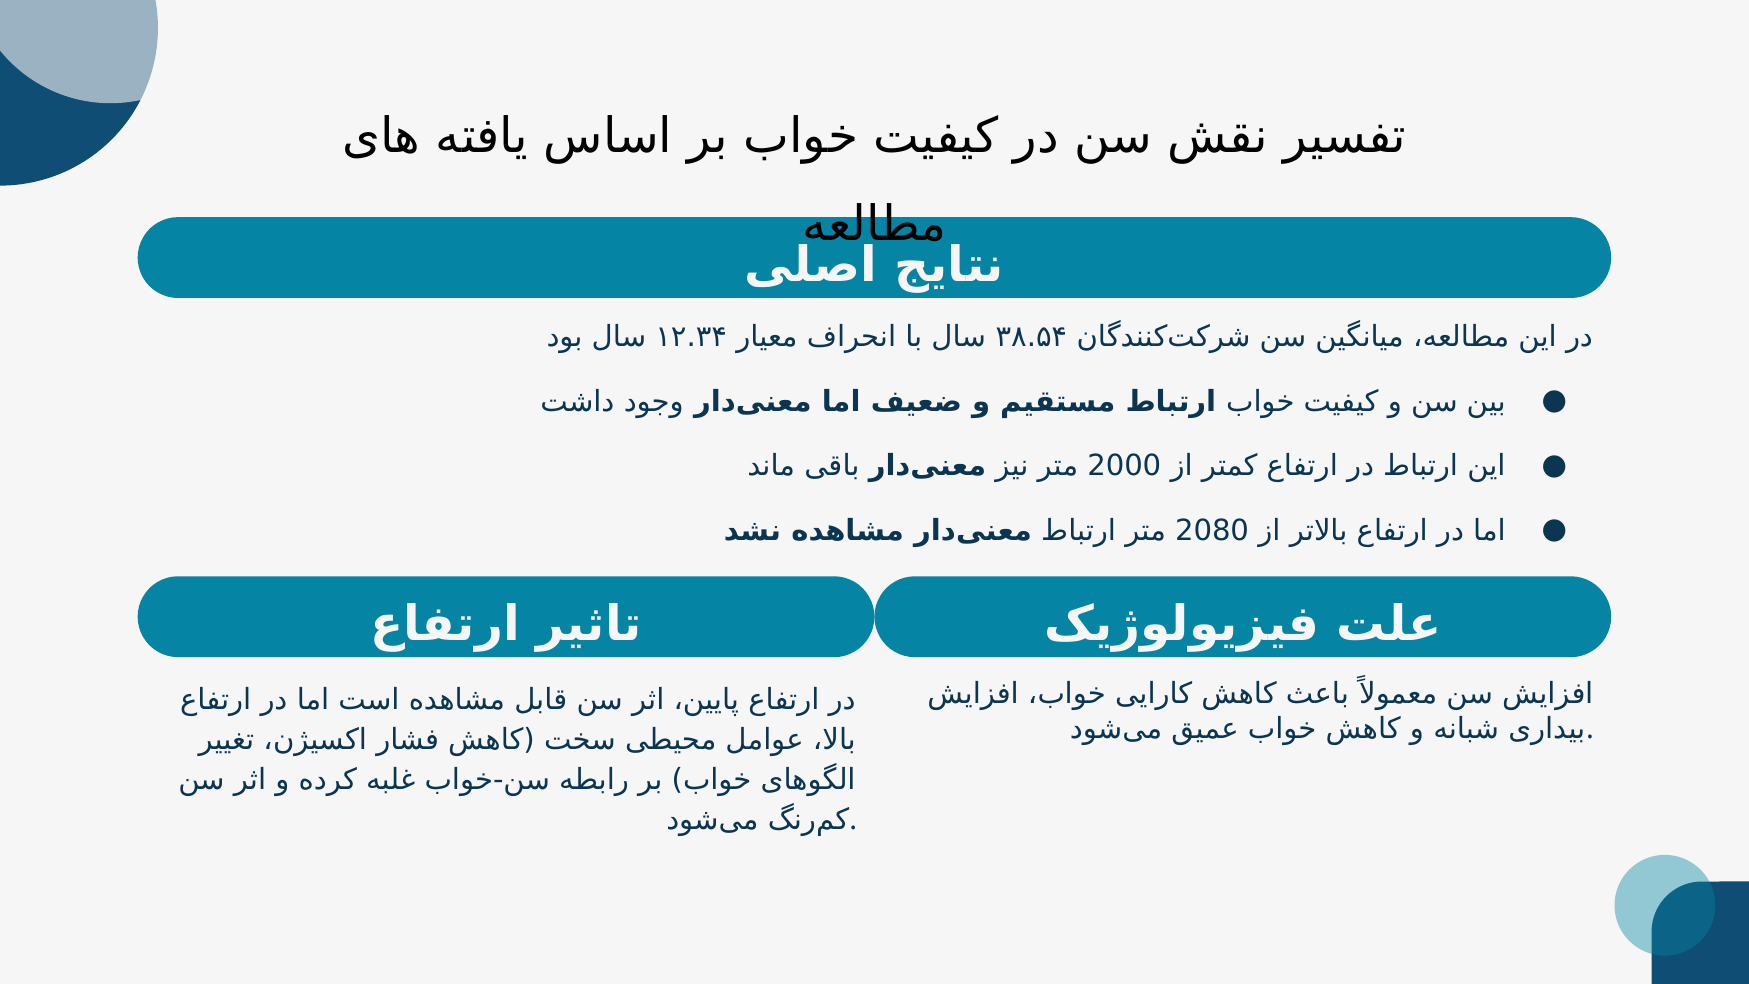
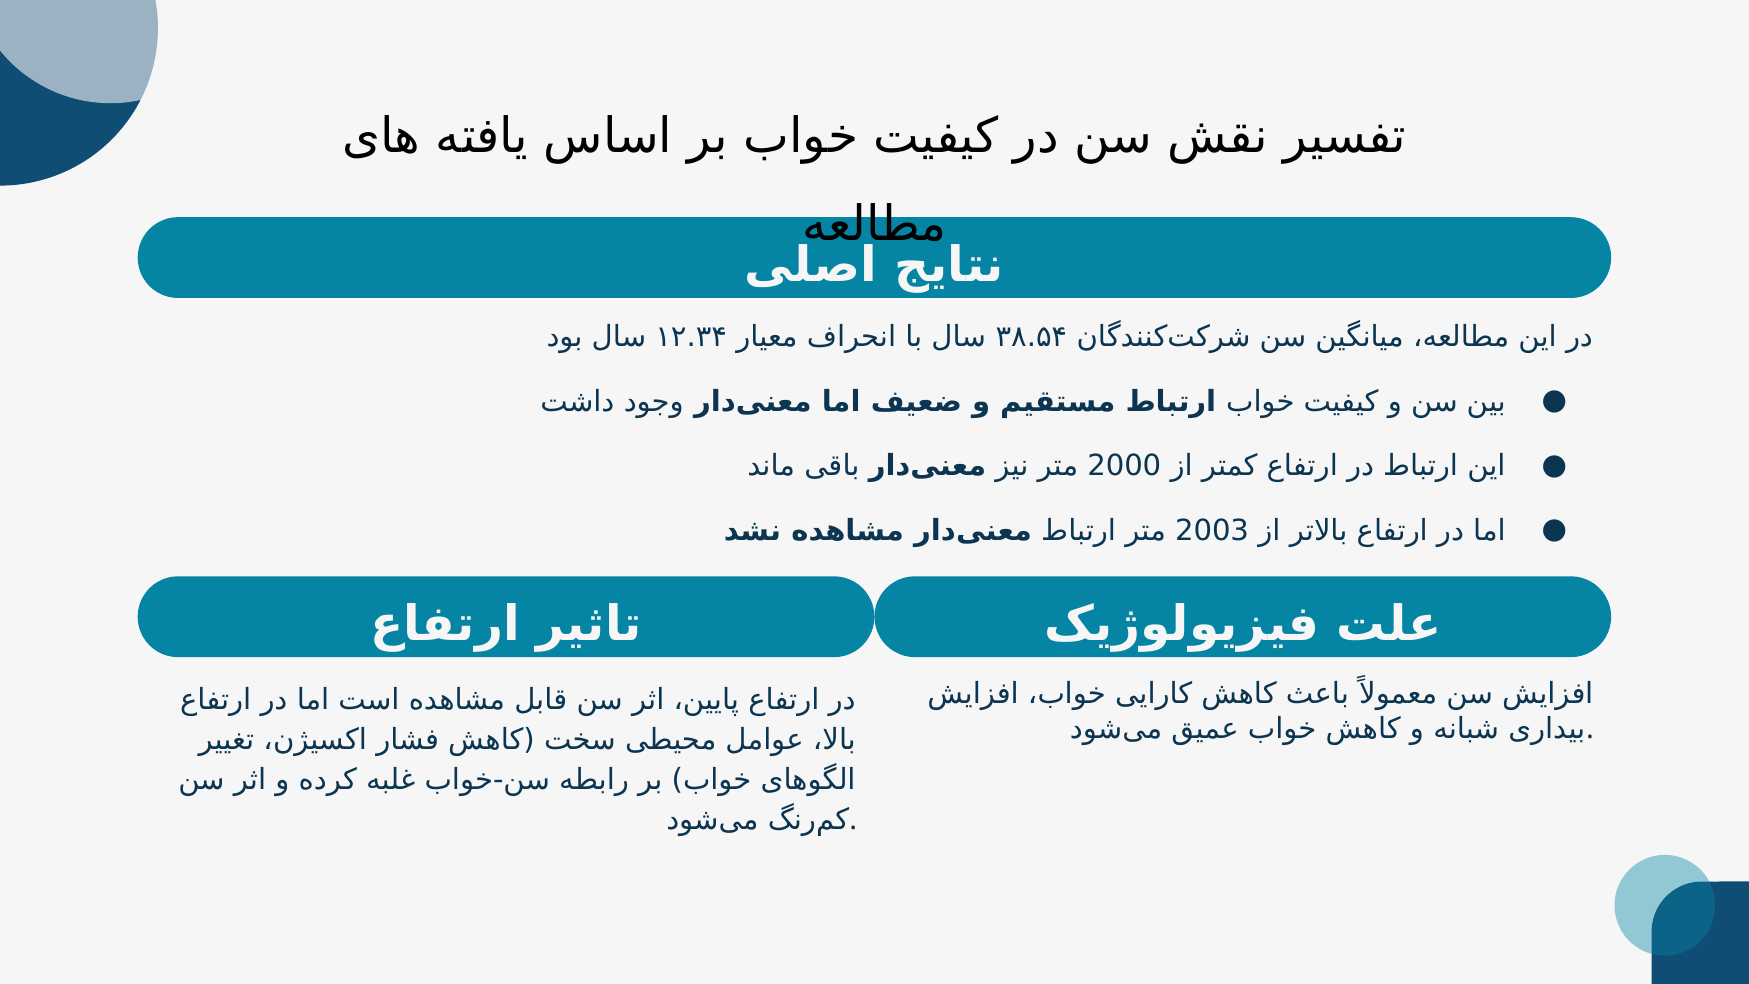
2080: 2080 -> 2003
